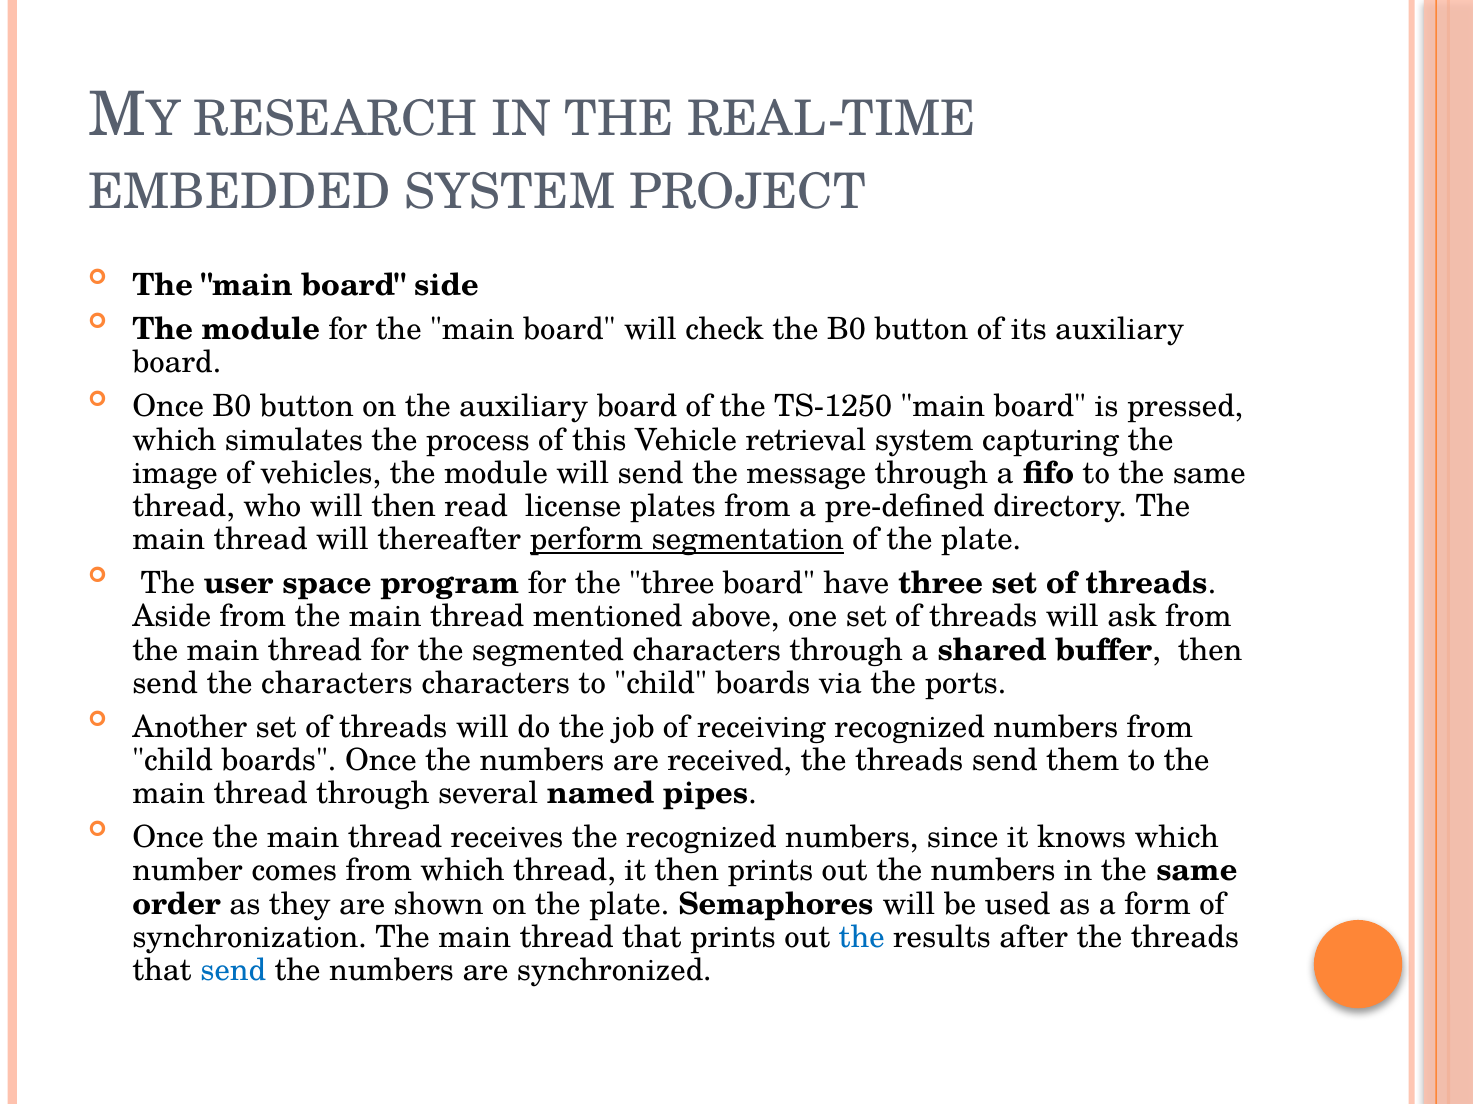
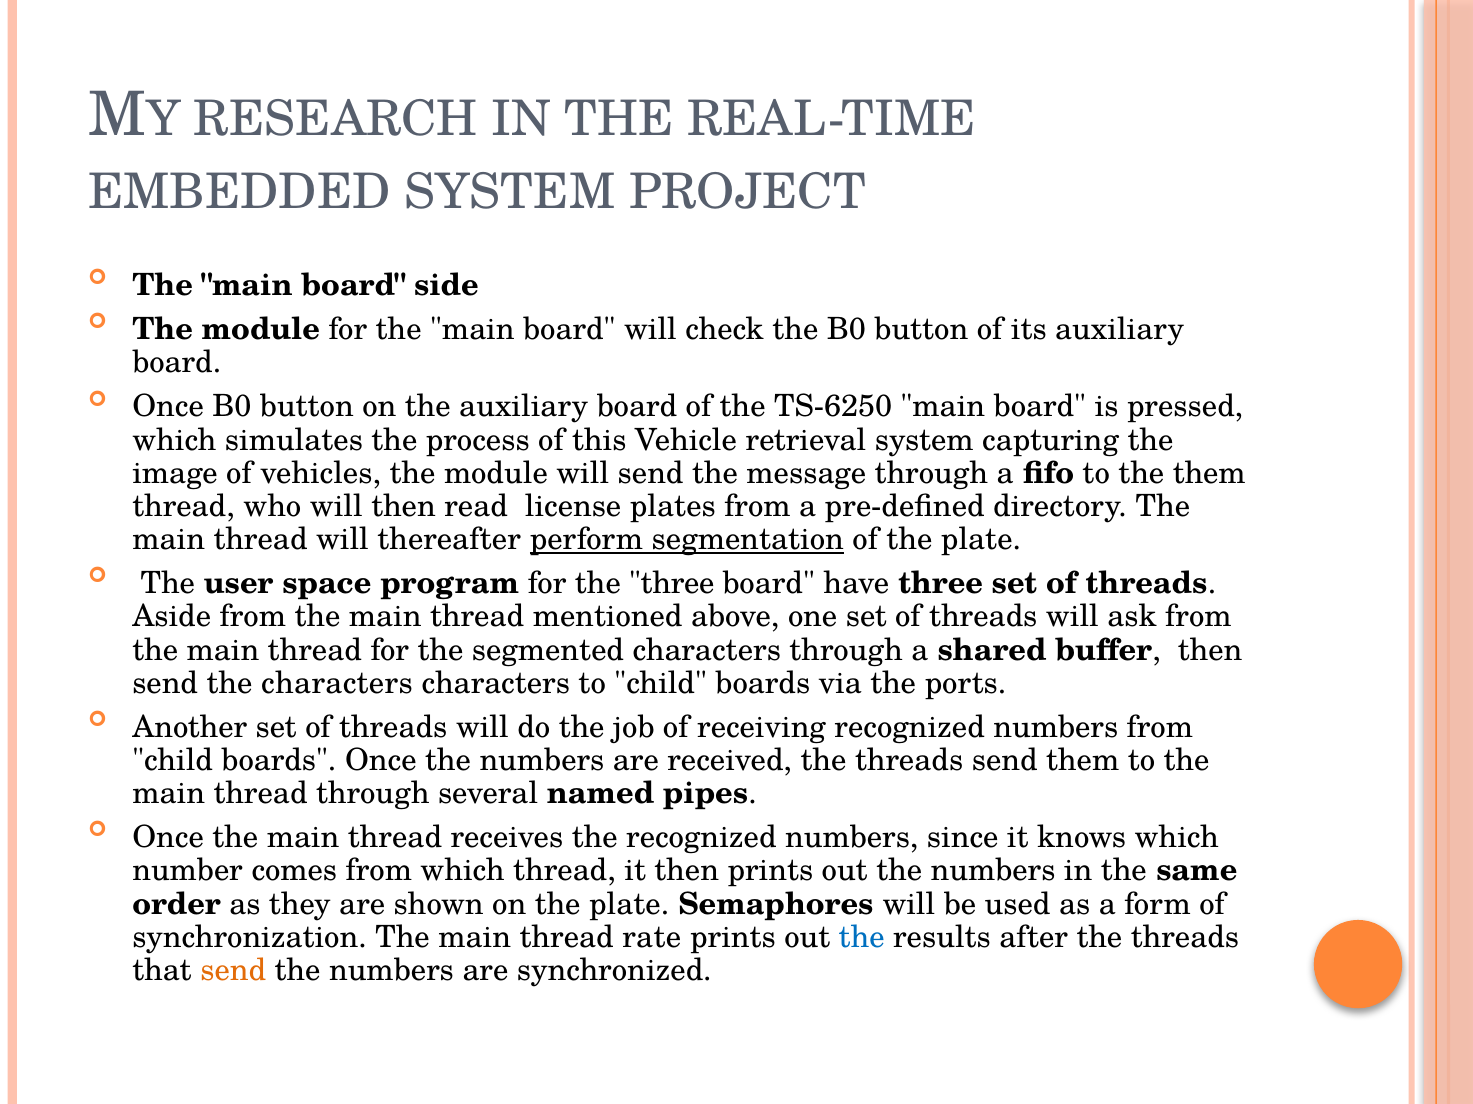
TS-1250: TS-1250 -> TS-6250
to the same: same -> them
thread that: that -> rate
send at (233, 971) colour: blue -> orange
